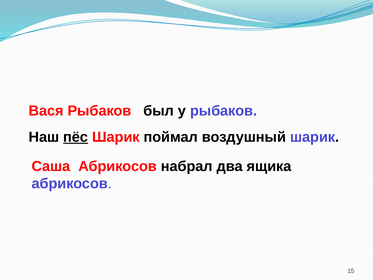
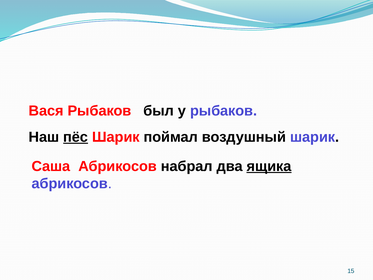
ящика underline: none -> present
